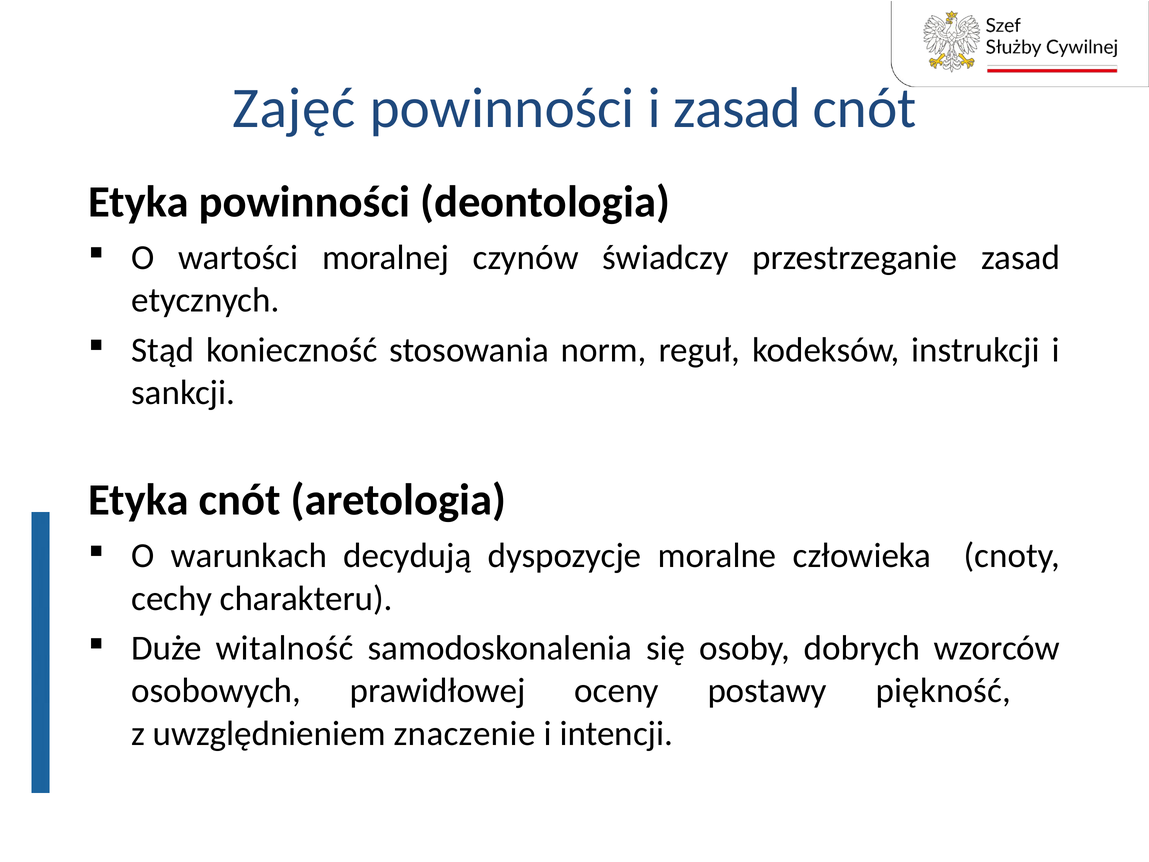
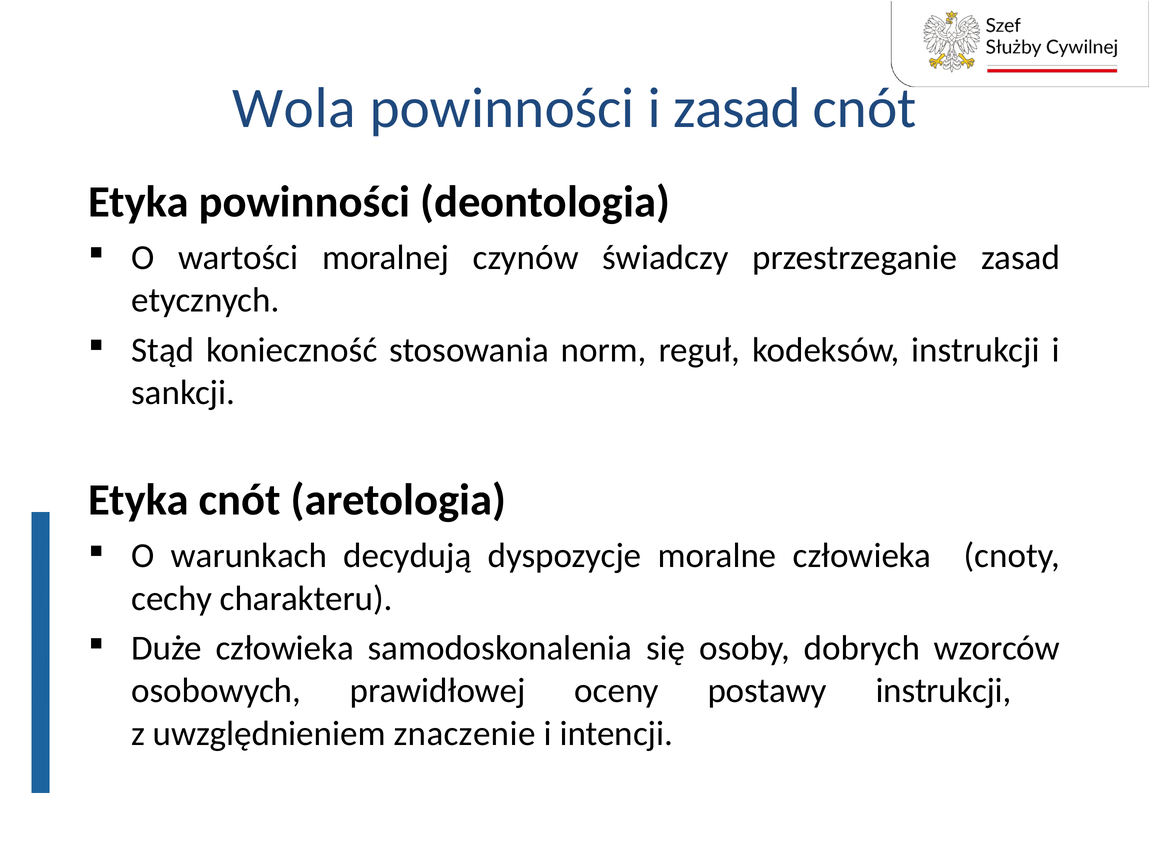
Zajęć: Zajęć -> Wola
Duże witalność: witalność -> człowieka
postawy piękność: piękność -> instrukcji
